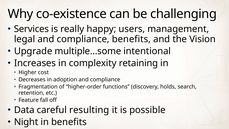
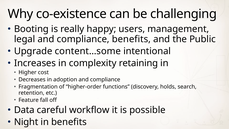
Services: Services -> Booting
Vision: Vision -> Public
multiple…some: multiple…some -> content…some
resulting: resulting -> workflow
